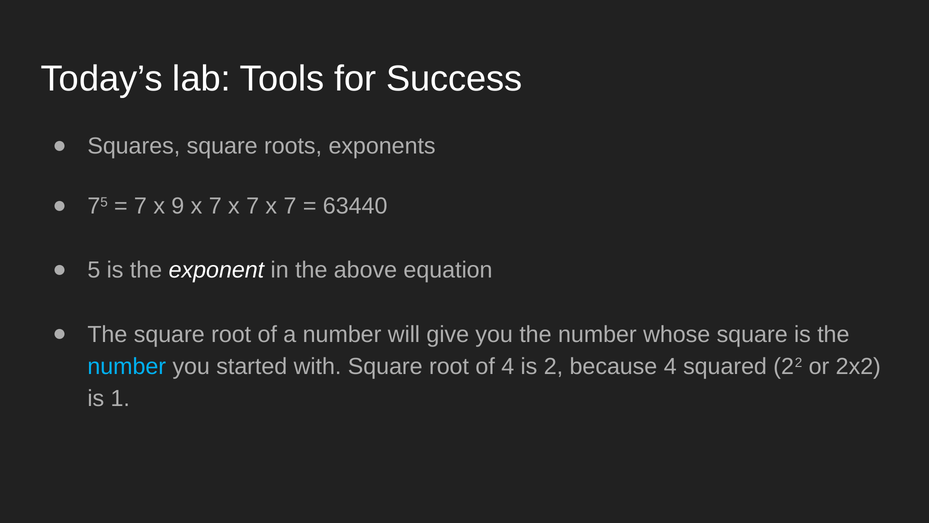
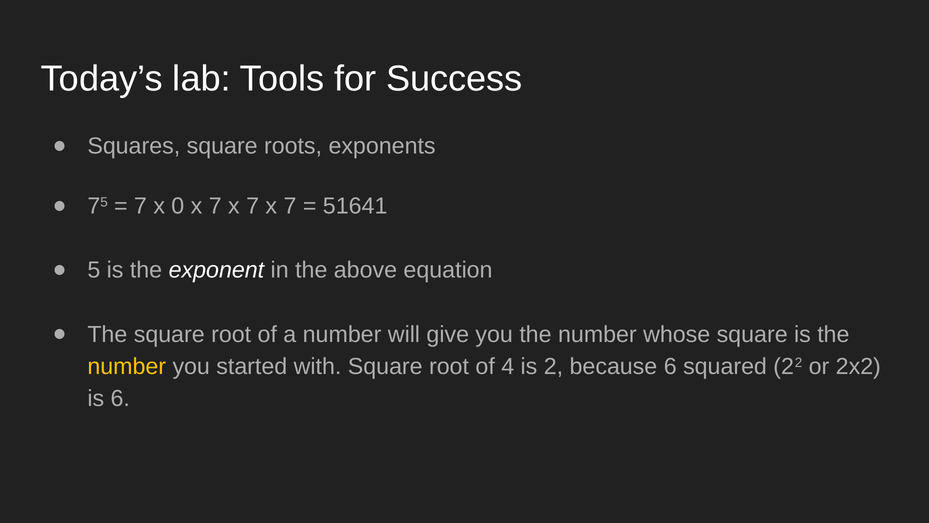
9: 9 -> 0
63440: 63440 -> 51641
number at (127, 366) colour: light blue -> yellow
because 4: 4 -> 6
is 1: 1 -> 6
